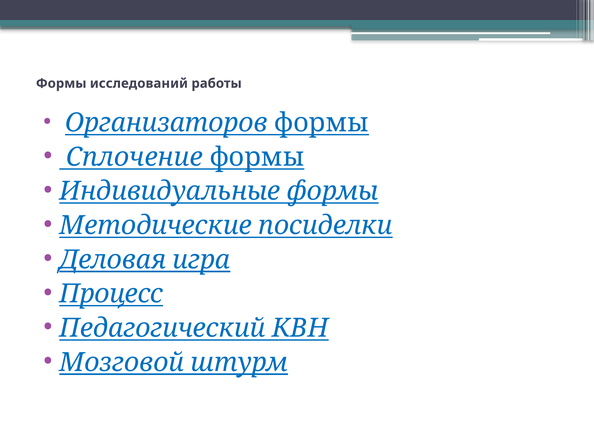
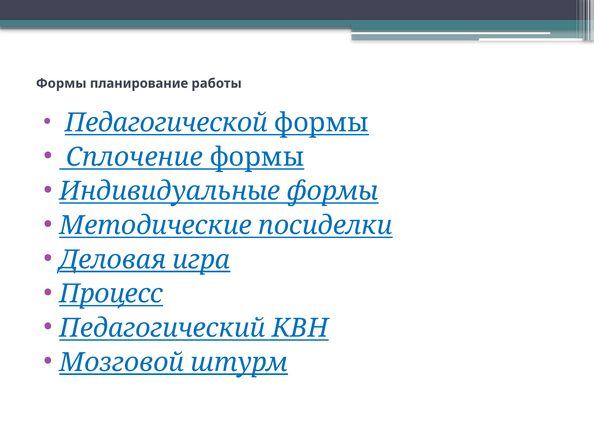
исследований: исследований -> планирование
Организаторов: Организаторов -> Педагогической
